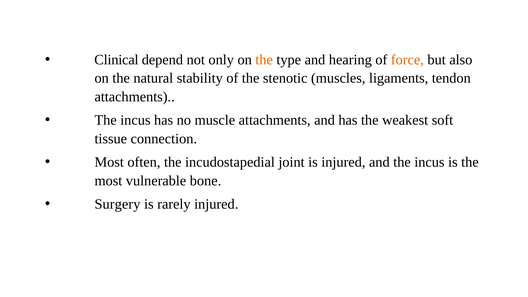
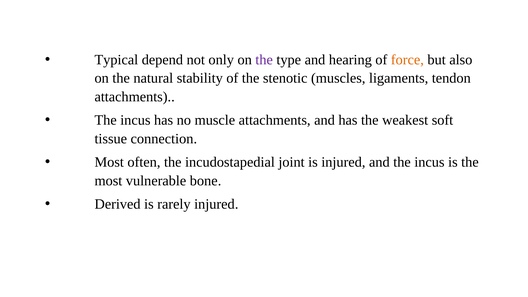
Clinical: Clinical -> Typical
the at (264, 60) colour: orange -> purple
Surgery: Surgery -> Derived
